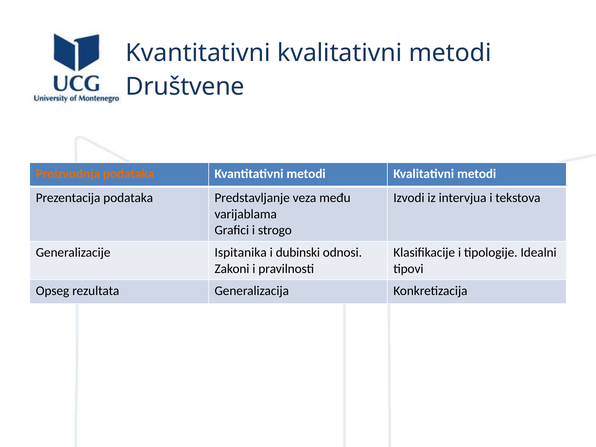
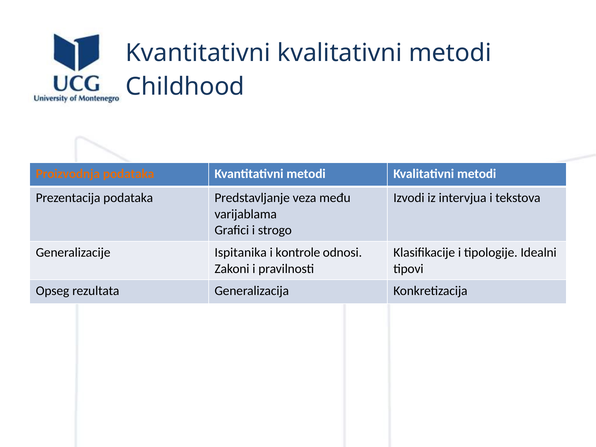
Društvene: Društvene -> Childhood
dubinski: dubinski -> kontrole
